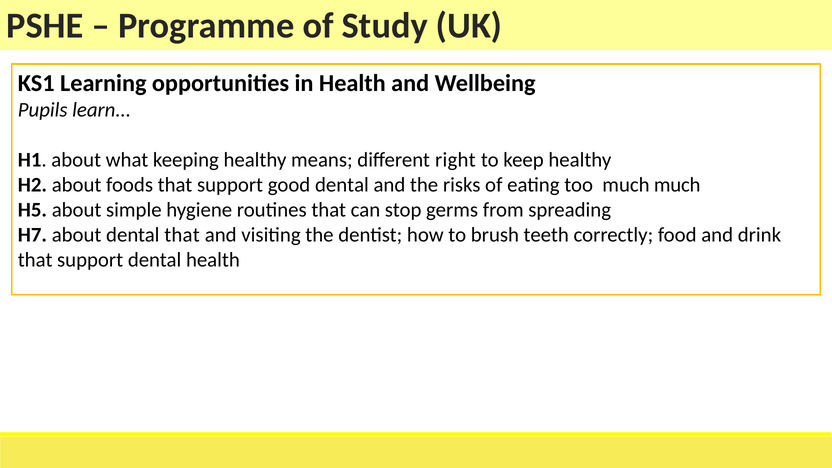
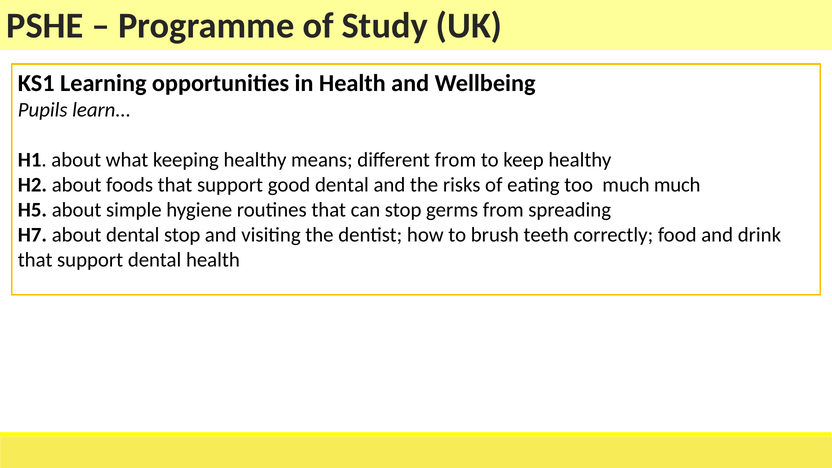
different right: right -> from
dental that: that -> stop
